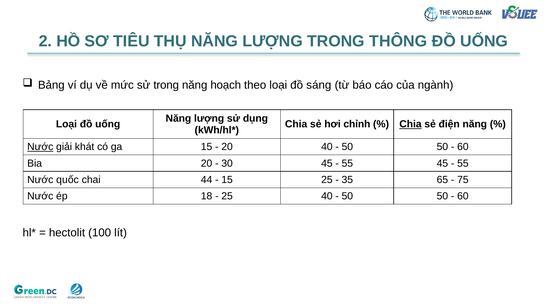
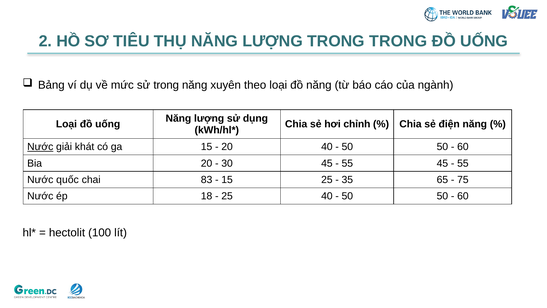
TRONG THÔNG: THÔNG -> TRONG
hoạch: hoạch -> xuyên
đồ sáng: sáng -> năng
Chia at (410, 124) underline: present -> none
44: 44 -> 83
